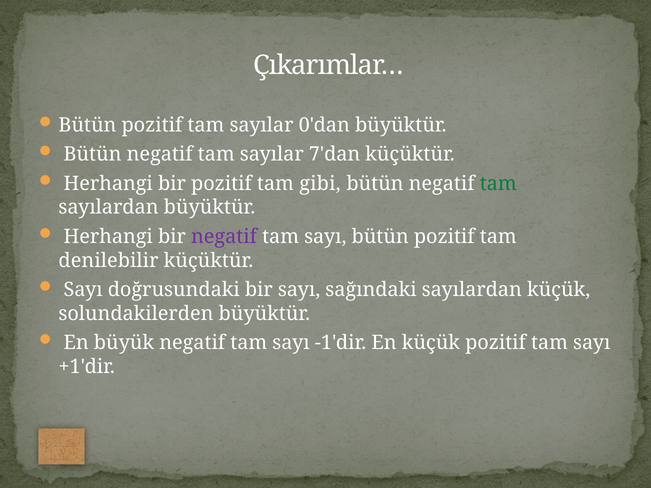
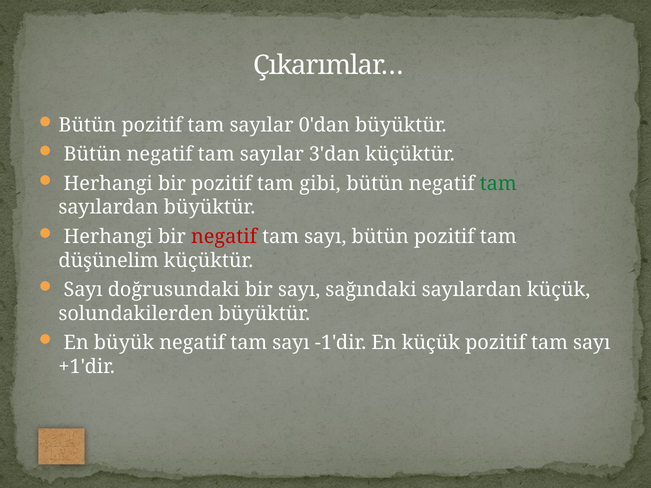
7'dan: 7'dan -> 3'dan
negatif at (224, 237) colour: purple -> red
denilebilir: denilebilir -> düşünelim
